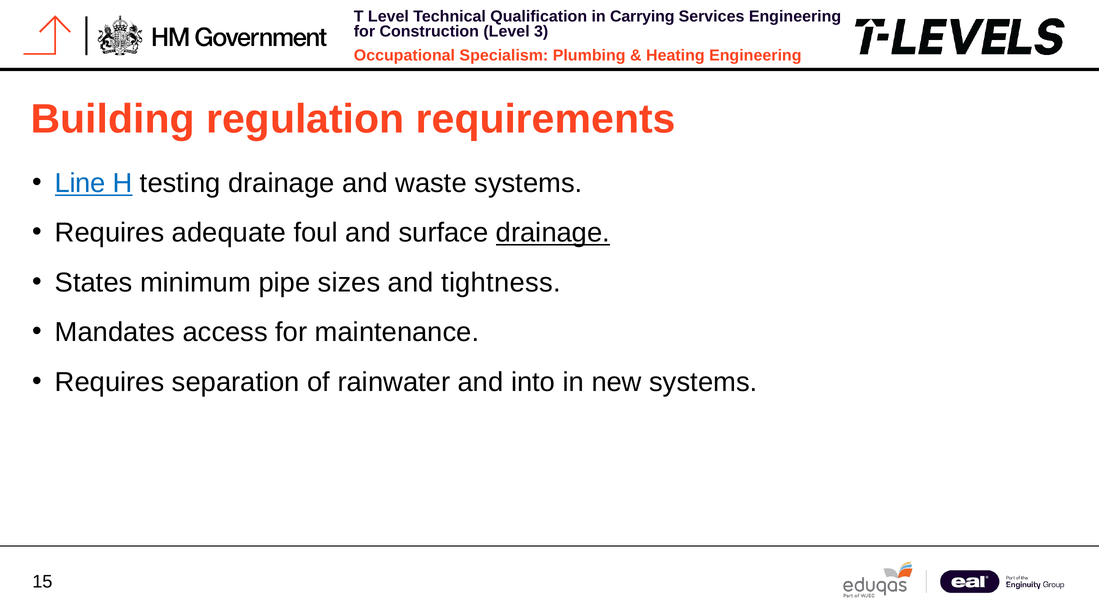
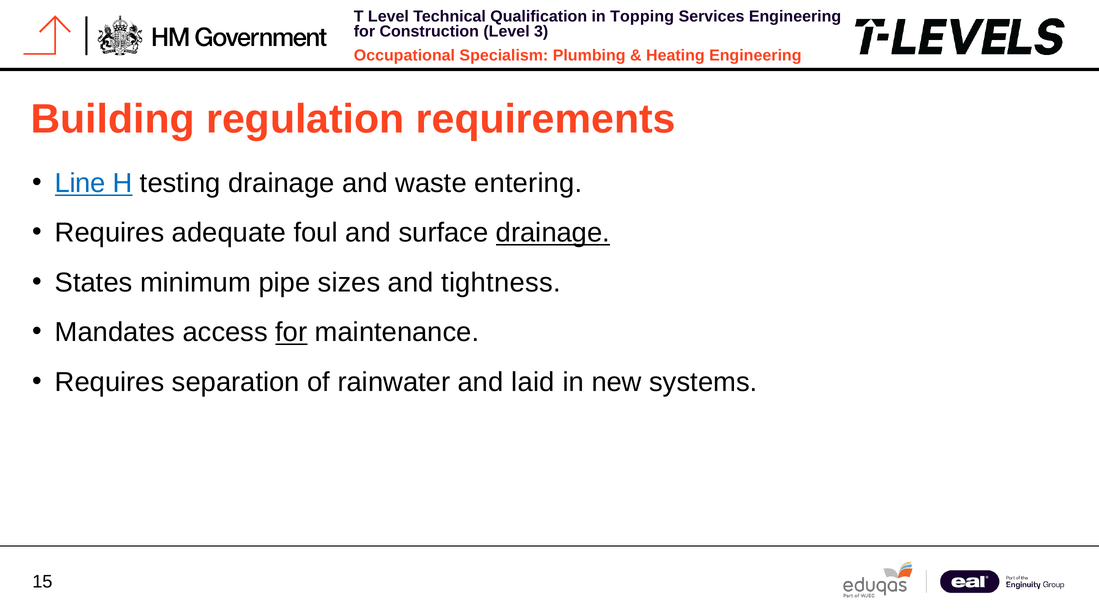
Carrying: Carrying -> Topping
waste systems: systems -> entering
for at (291, 333) underline: none -> present
into: into -> laid
